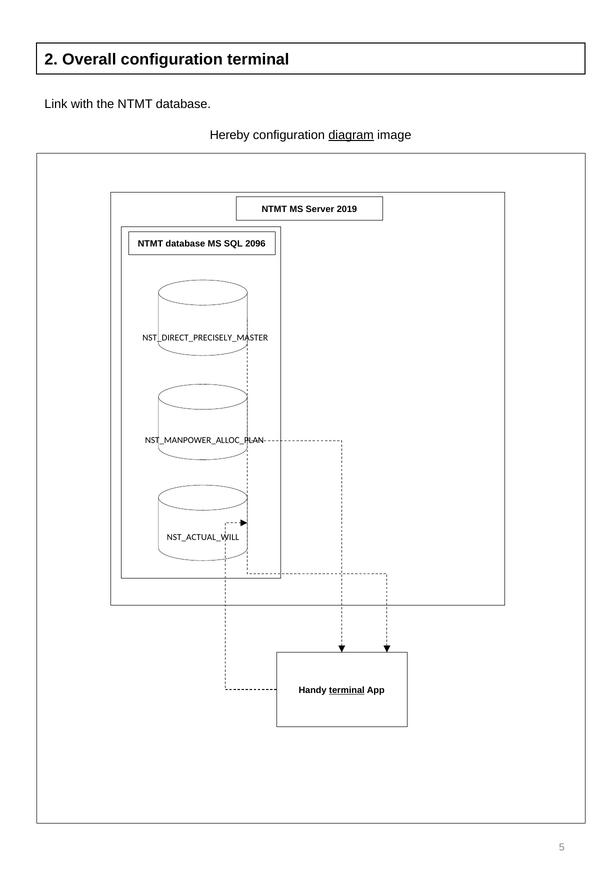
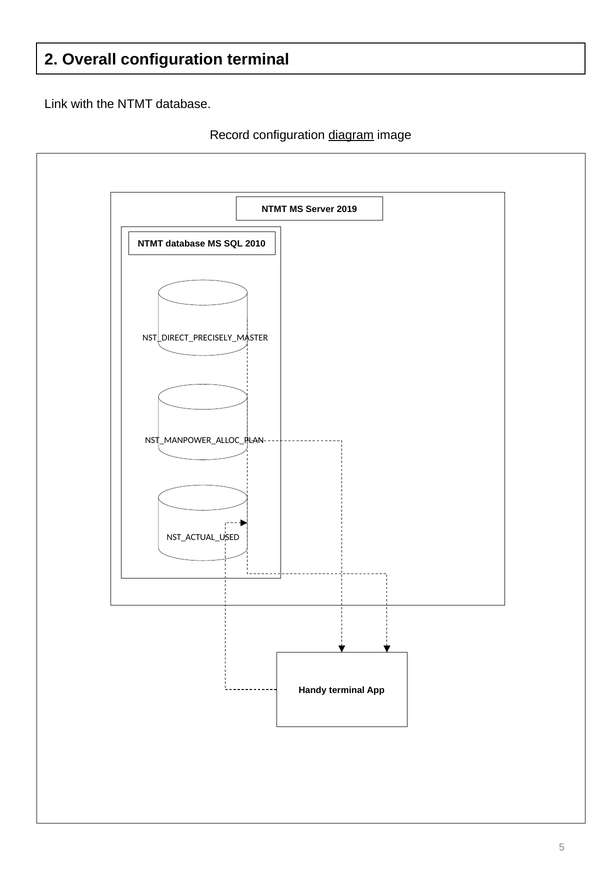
Hereby: Hereby -> Record
2096: 2096 -> 2010
NST_ACTUAL_WILL: NST_ACTUAL_WILL -> NST_ACTUAL_USED
terminal at (347, 690) underline: present -> none
